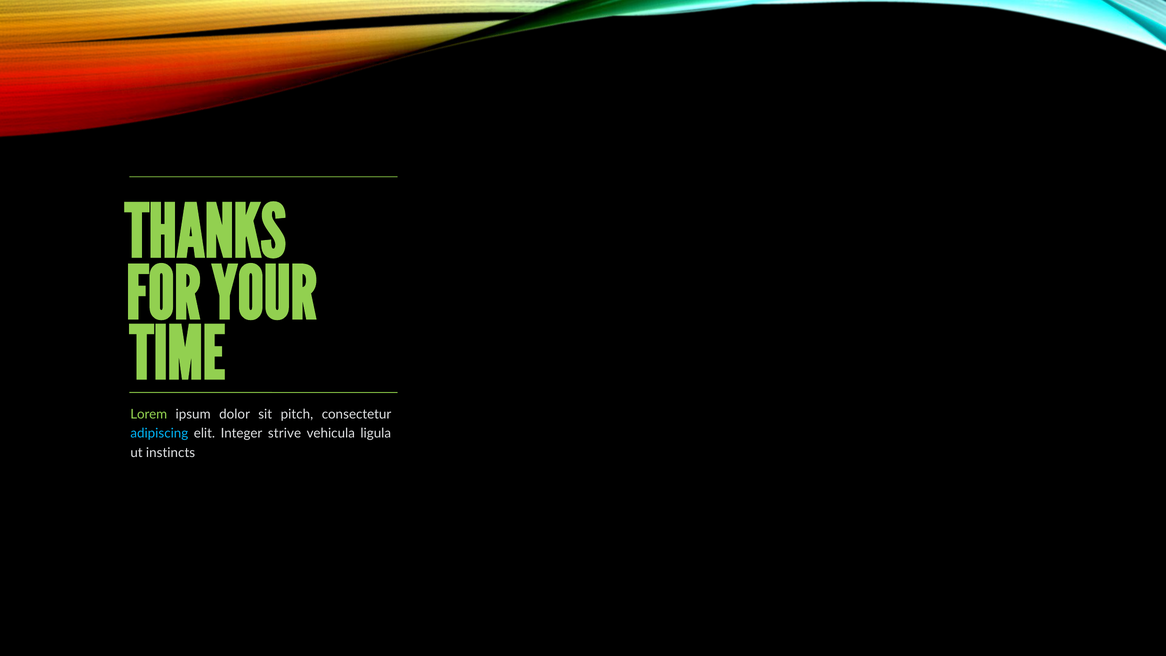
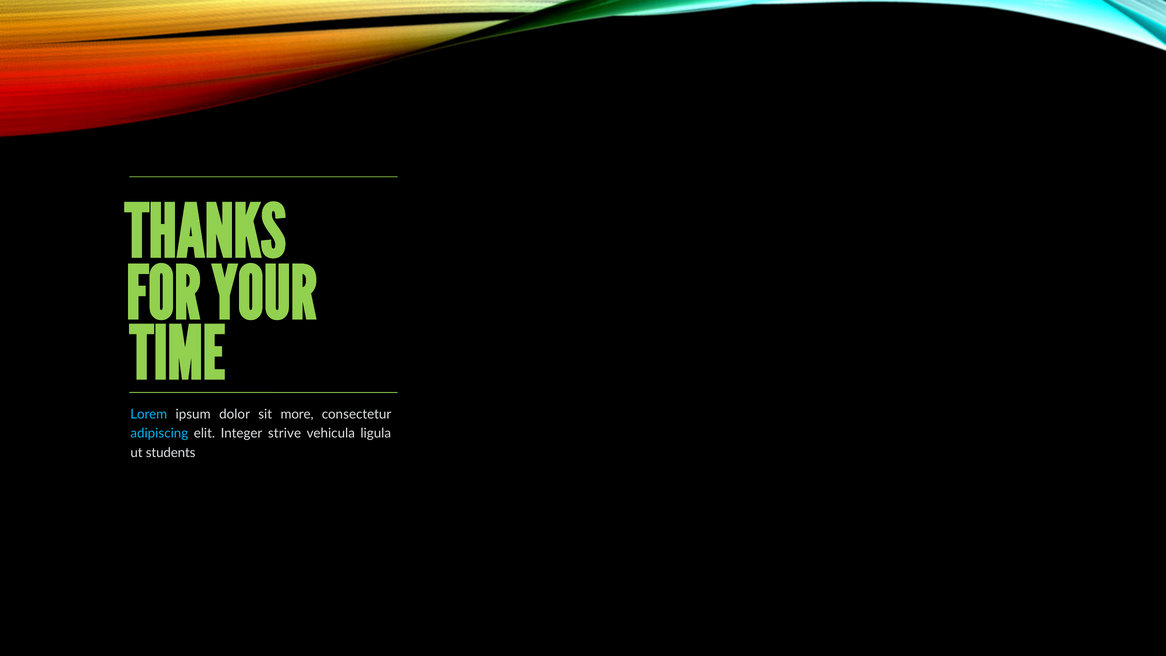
Lorem colour: light green -> light blue
pitch: pitch -> more
instincts: instincts -> students
